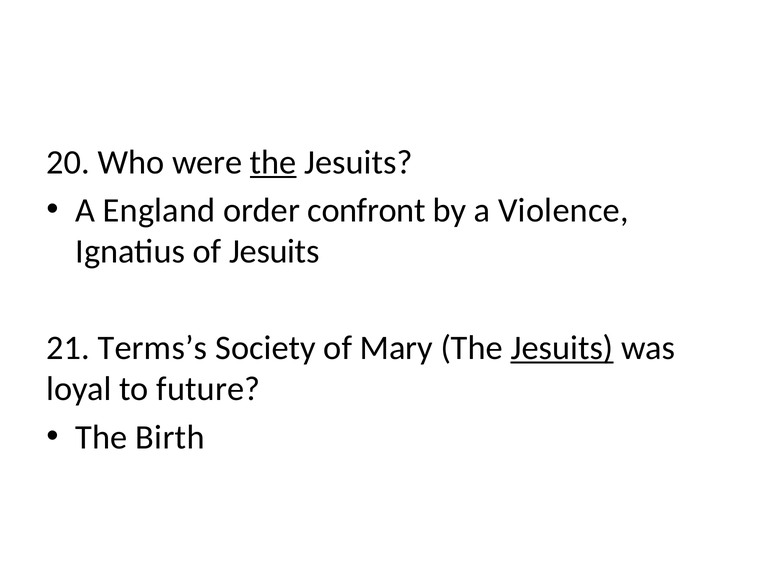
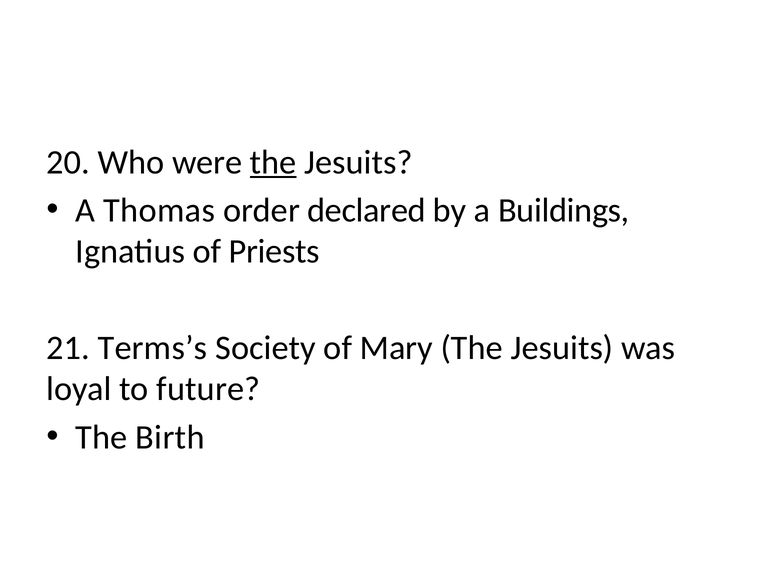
England: England -> Thomas
confront: confront -> declared
Violence: Violence -> Buildings
of Jesuits: Jesuits -> Priests
Jesuits at (562, 348) underline: present -> none
